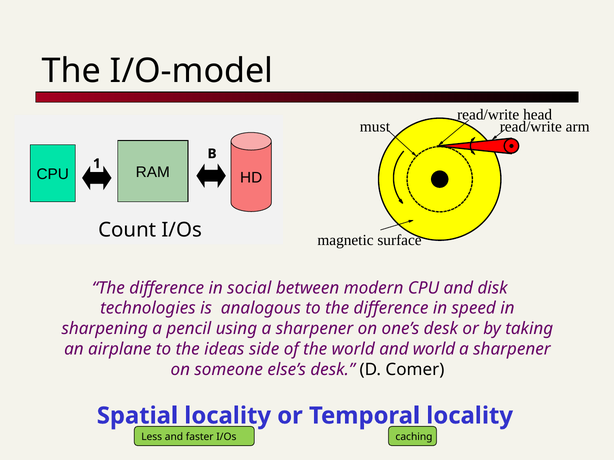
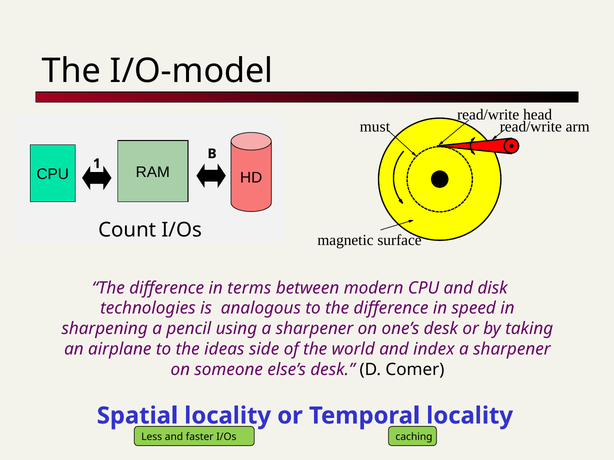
social: social -> terms
and world: world -> index
